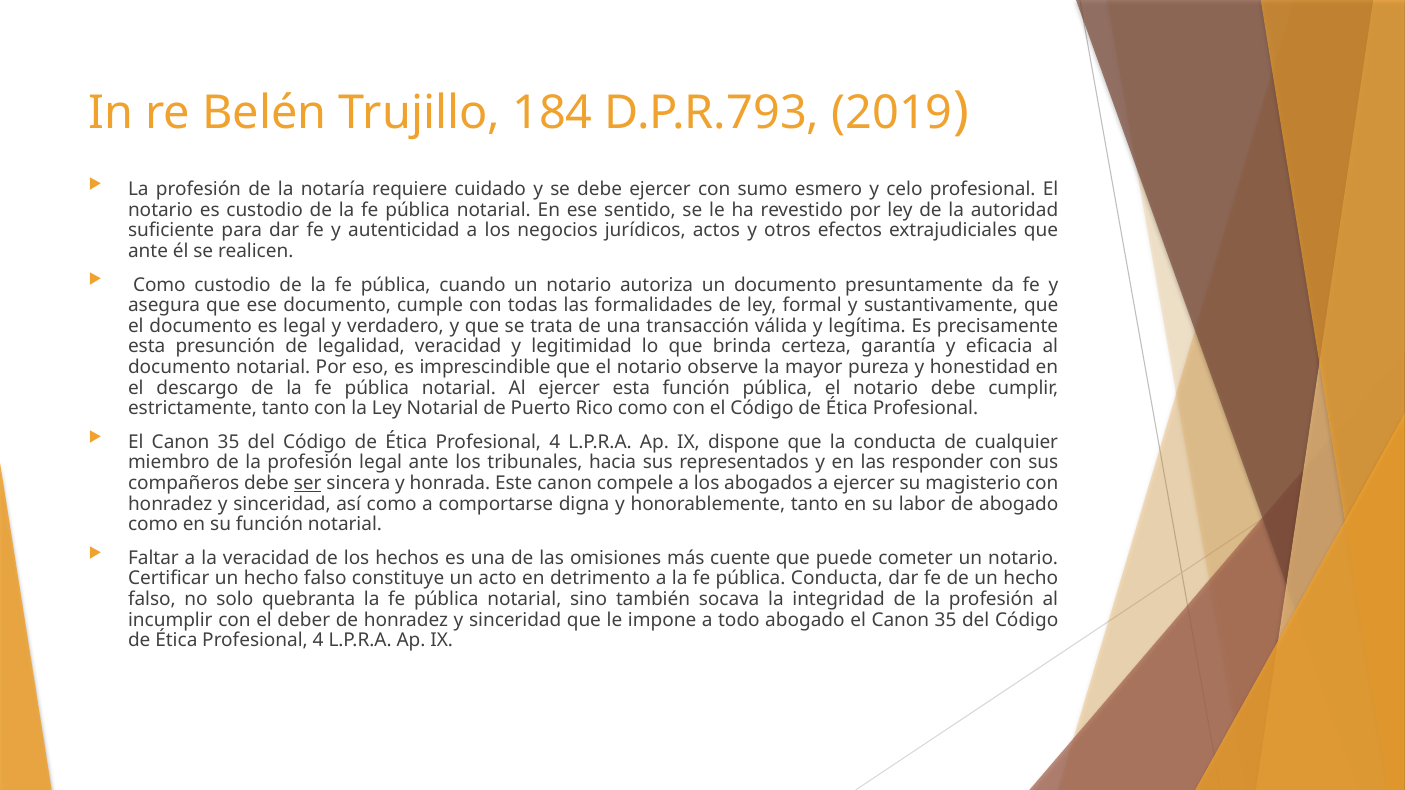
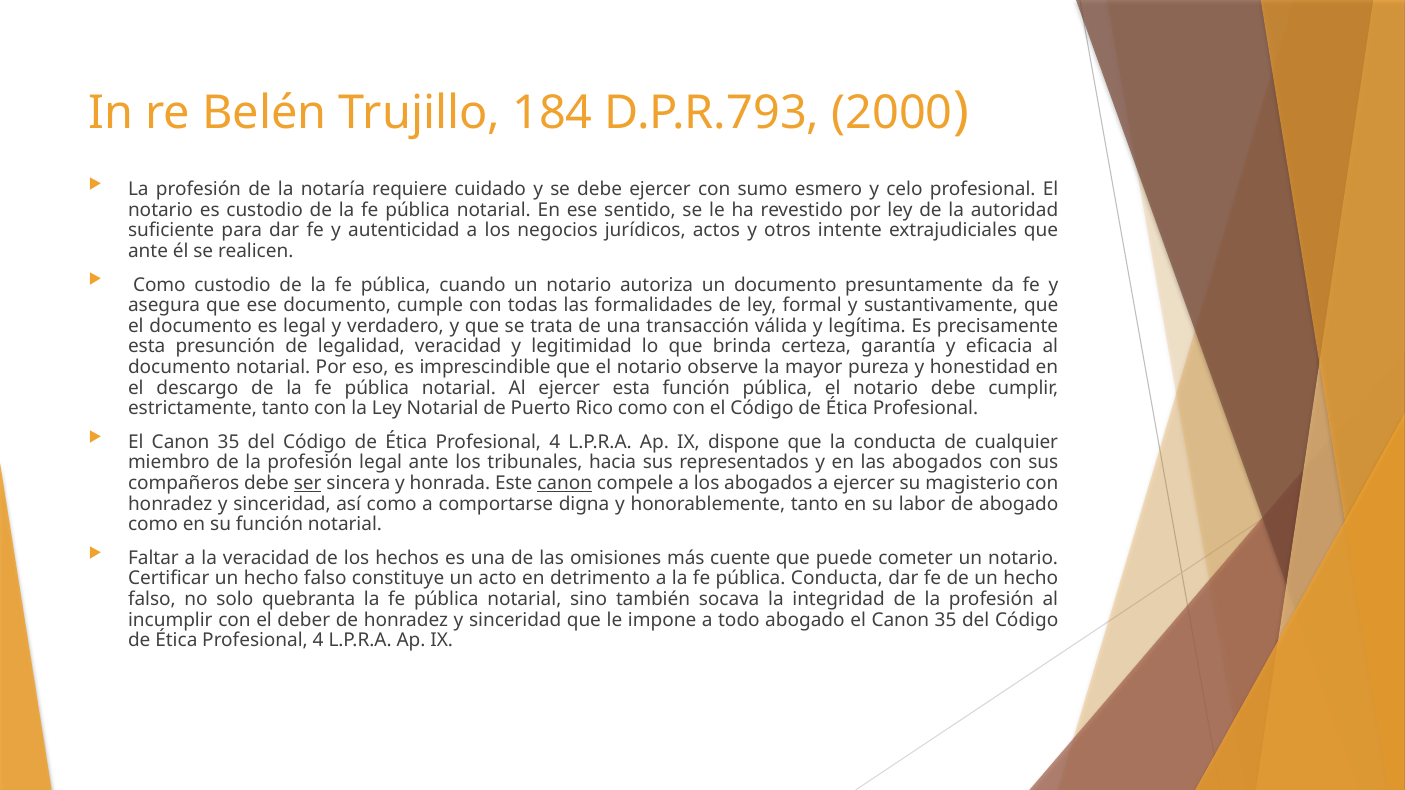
2019: 2019 -> 2000
efectos: efectos -> intente
las responder: responder -> abogados
canon at (565, 483) underline: none -> present
